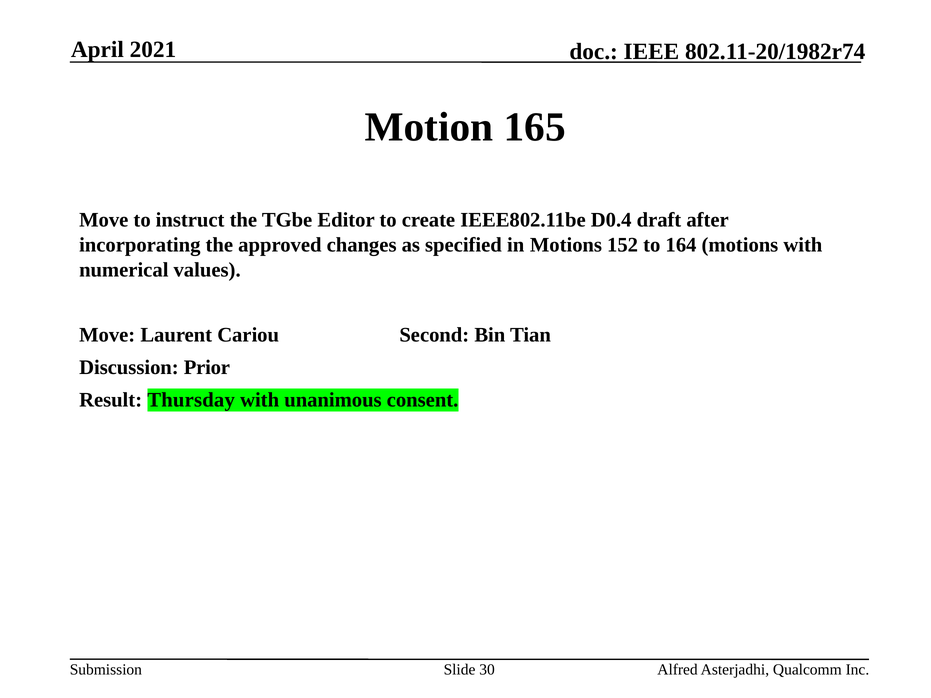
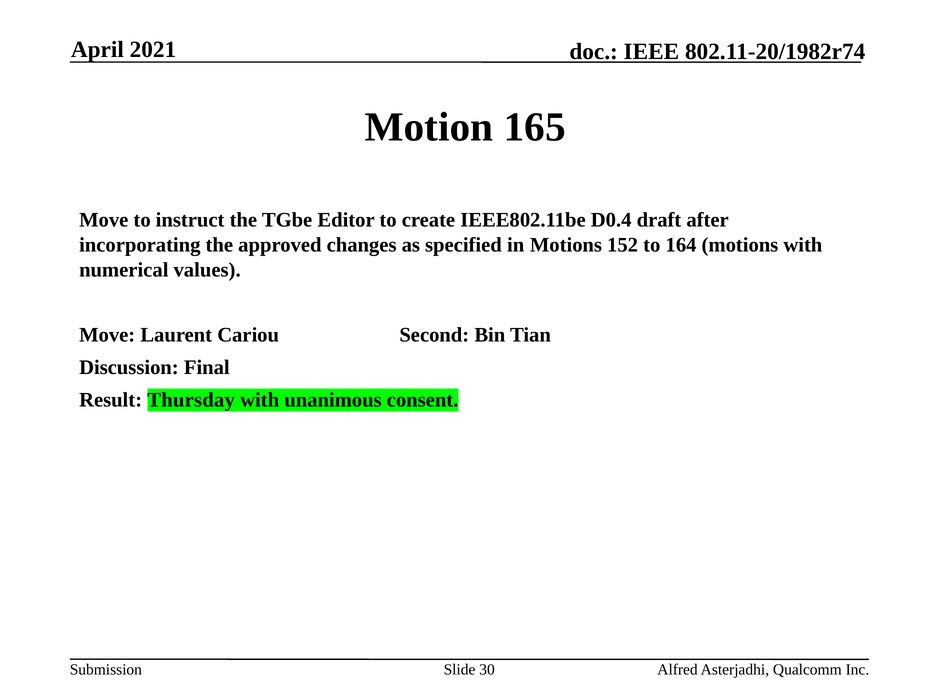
Prior: Prior -> Final
